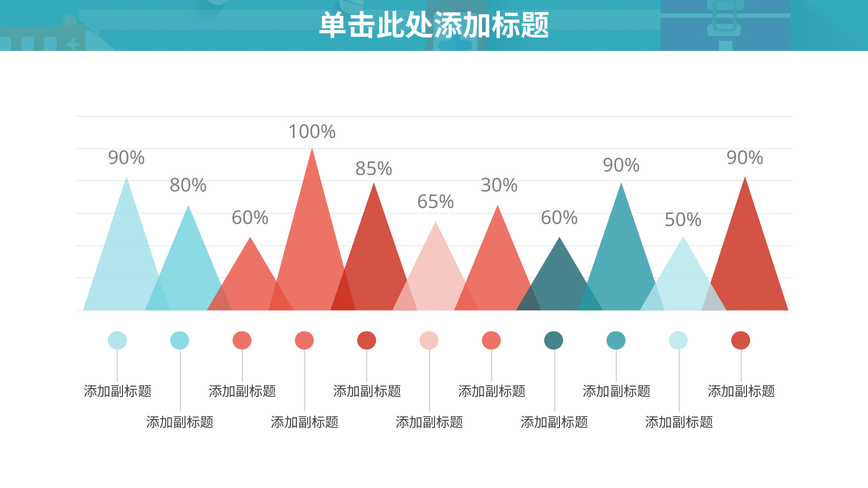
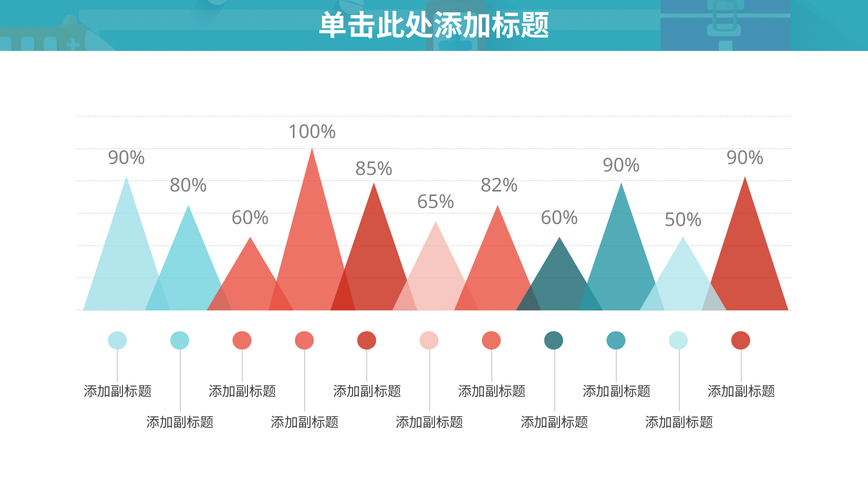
30%: 30% -> 82%
